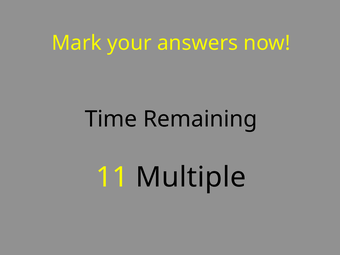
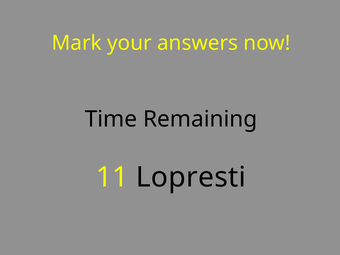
Multiple: Multiple -> Lopresti
